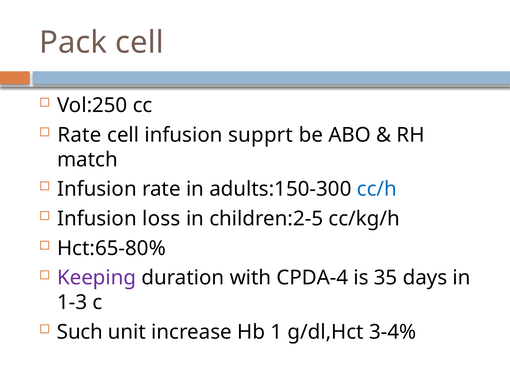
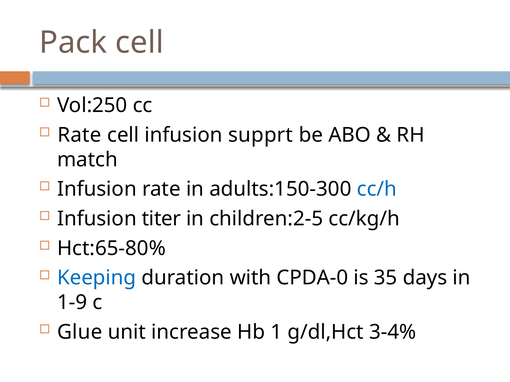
loss: loss -> titer
Keeping colour: purple -> blue
CPDA-4: CPDA-4 -> CPDA-0
1-3: 1-3 -> 1-9
Such: Such -> Glue
